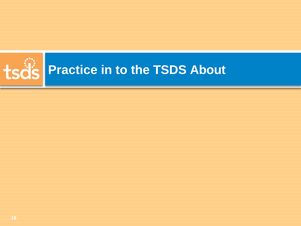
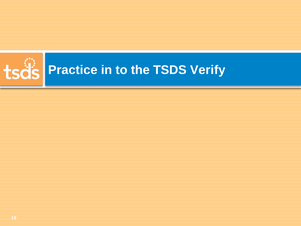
About: About -> Verify
